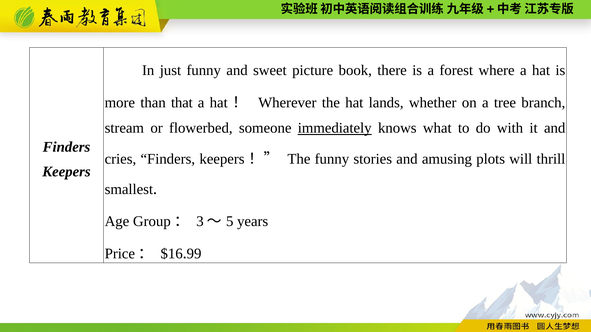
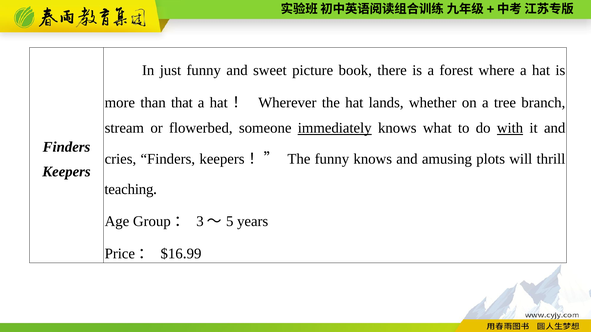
with underline: none -> present
funny stories: stories -> knows
smallest: smallest -> teaching
